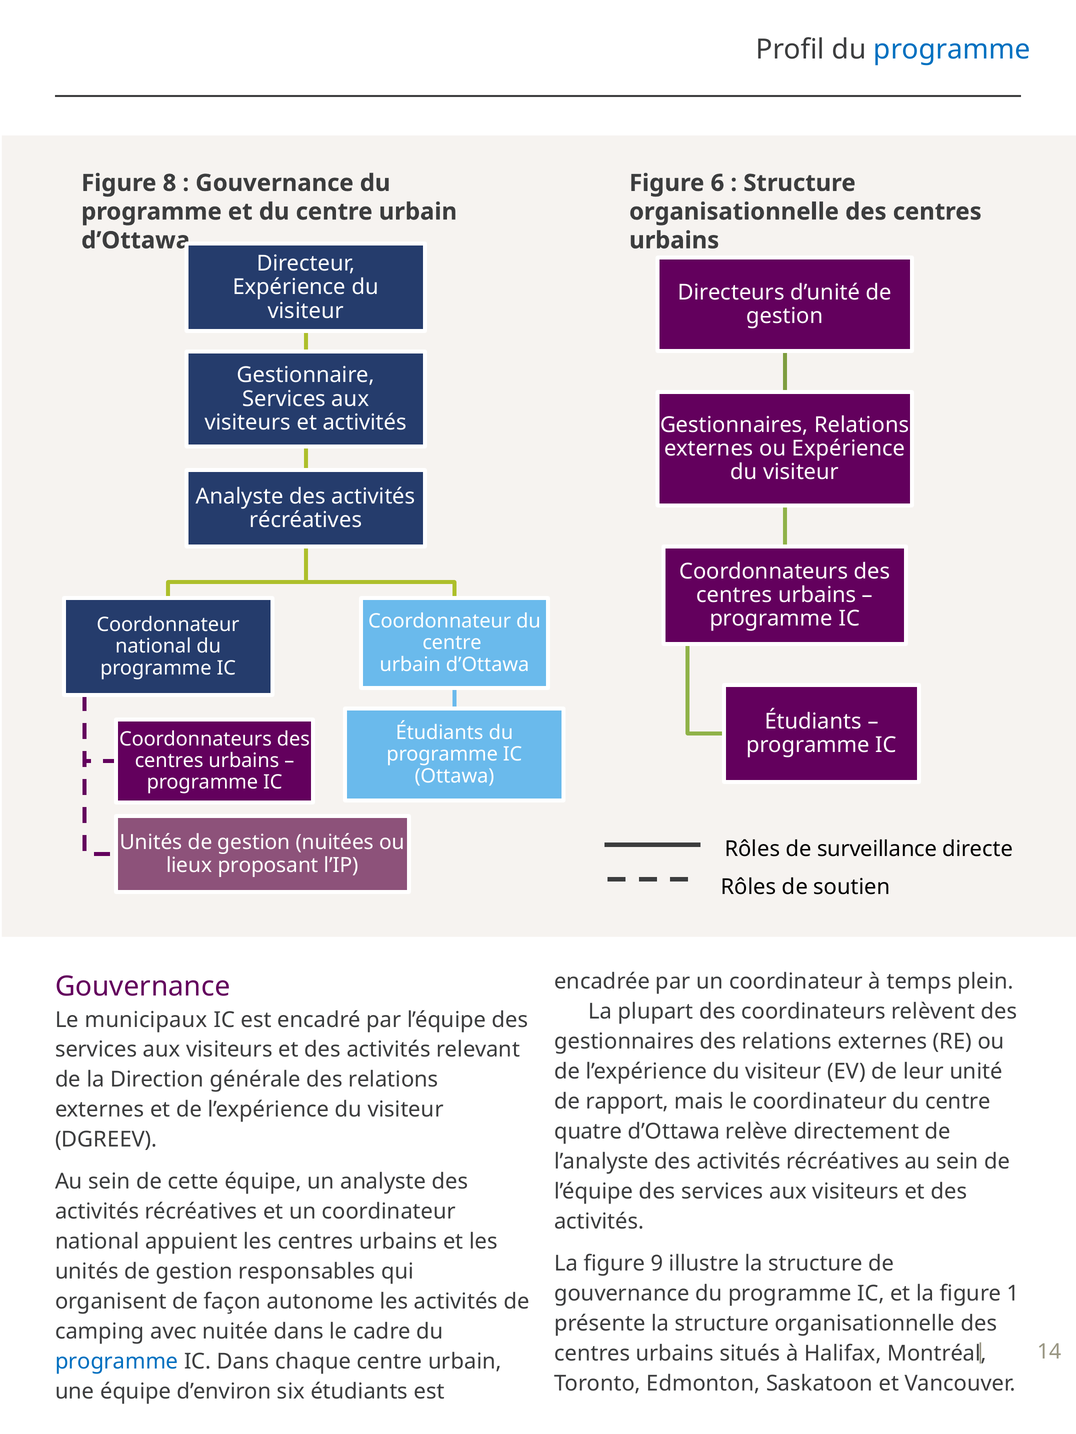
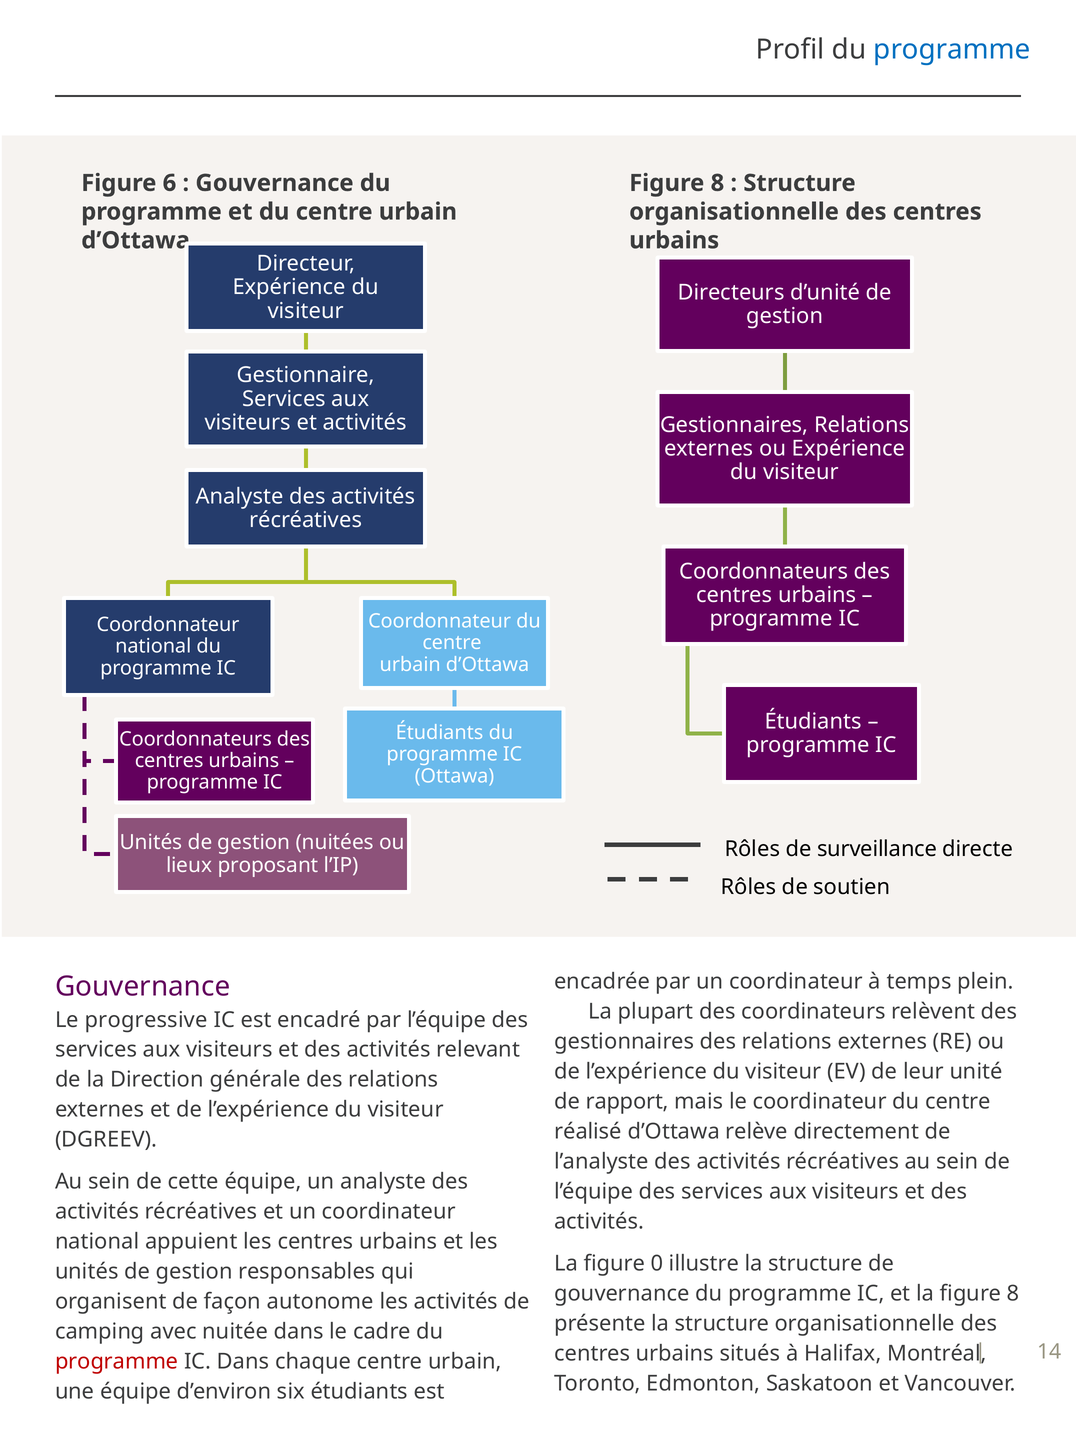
8: 8 -> 6
6 at (717, 183): 6 -> 8
municipaux: municipaux -> progressive
quatre: quatre -> réalisé
9: 9 -> 0
la figure 1: 1 -> 8
programme at (117, 1362) colour: blue -> red
